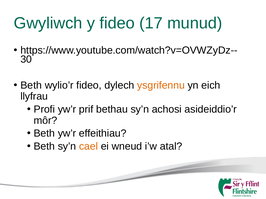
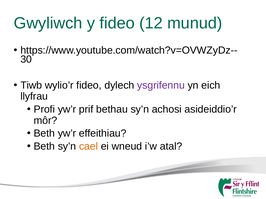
17: 17 -> 12
Beth at (31, 85): Beth -> Tiwb
ysgrifennu colour: orange -> purple
